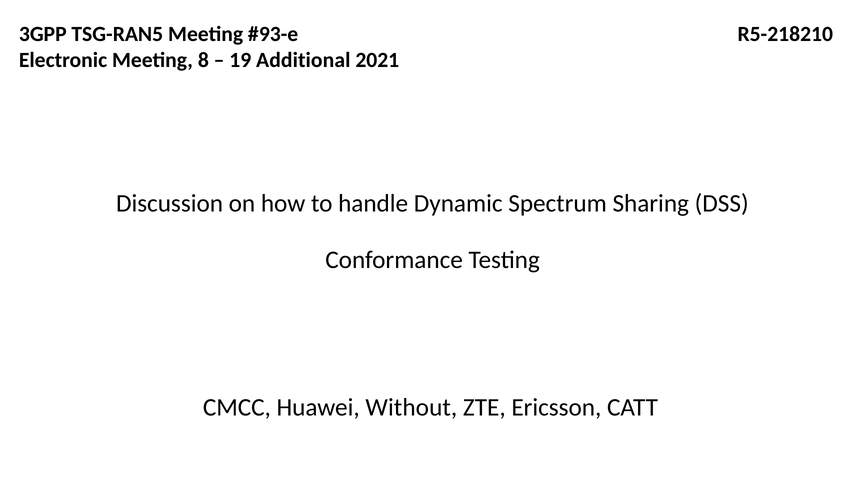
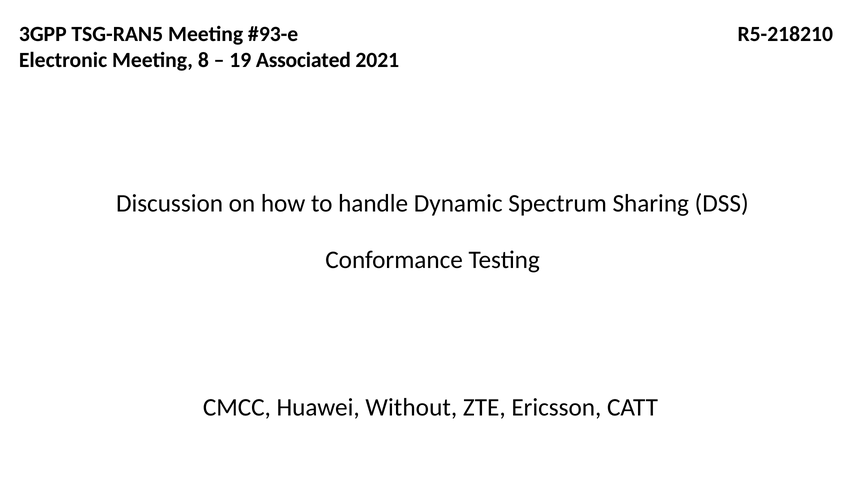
Additional: Additional -> Associated
